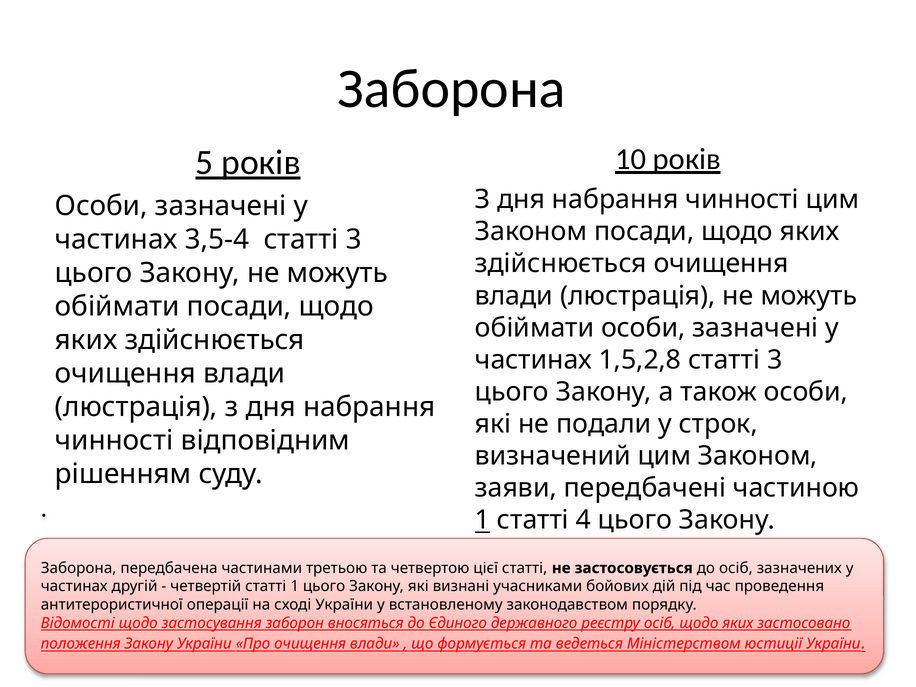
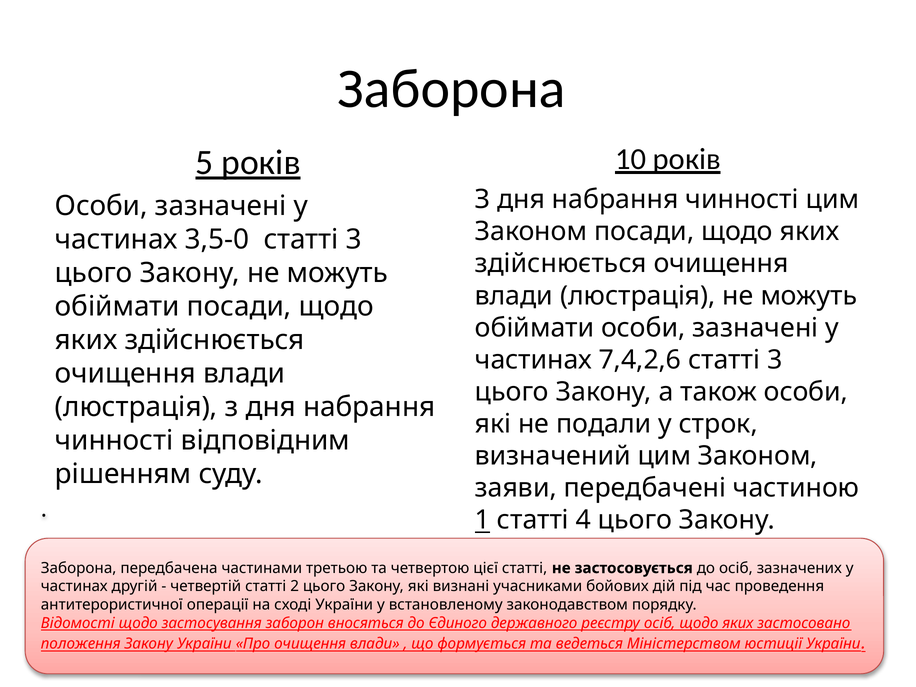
3,5-4: 3,5-4 -> 3,5-0
1,5,2,8: 1,5,2,8 -> 7,4,2,6
статті 1: 1 -> 2
